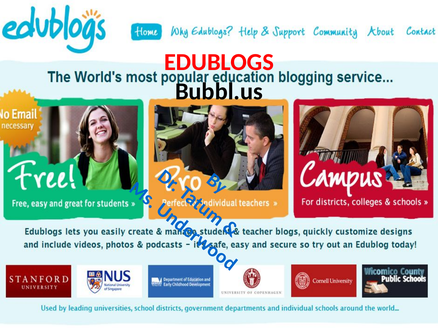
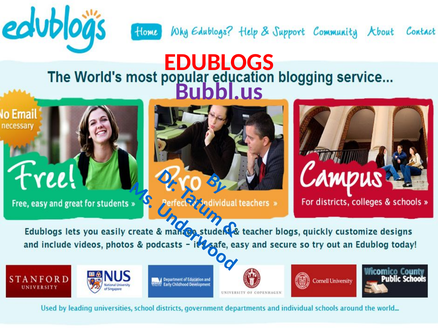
Bubbl.us colour: black -> purple
